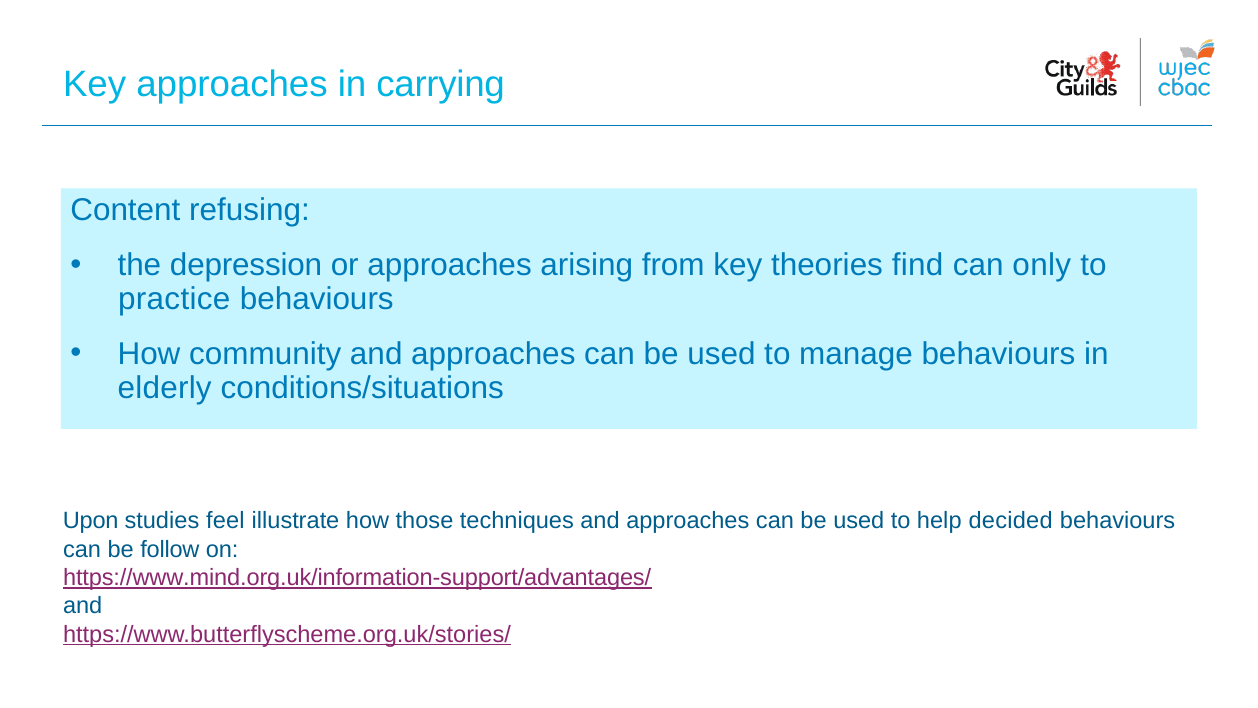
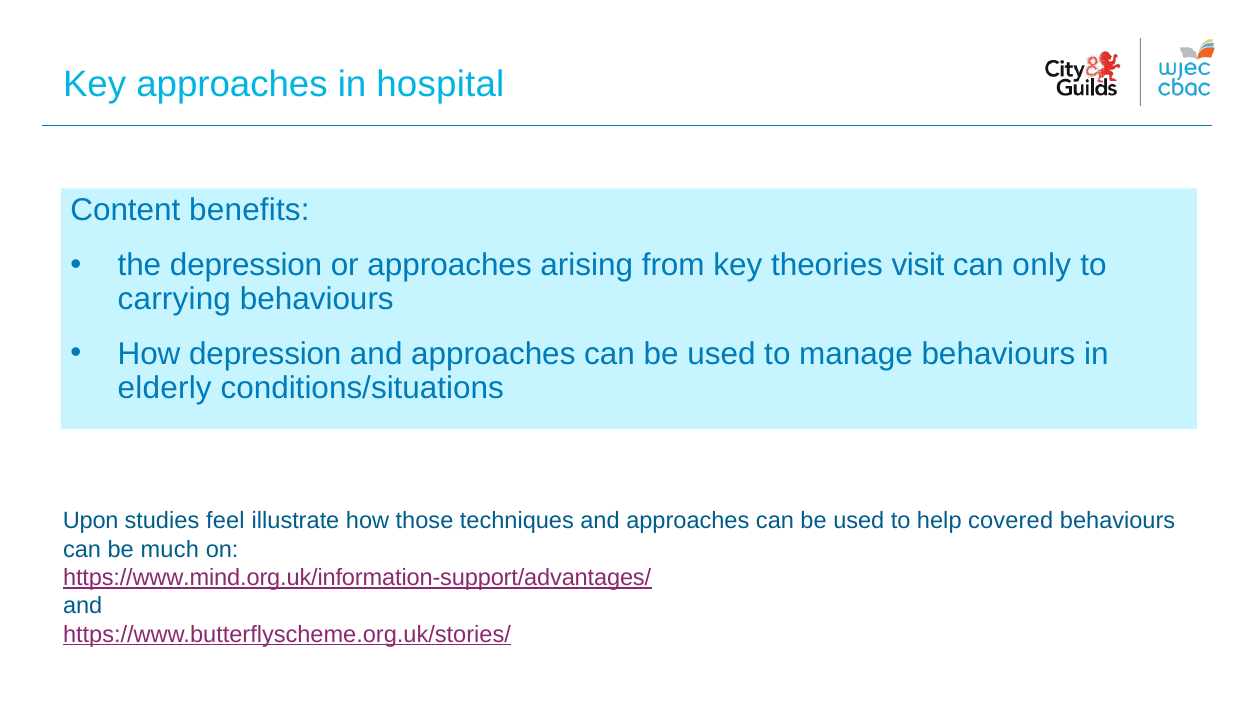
carrying: carrying -> hospital
refusing: refusing -> benefits
find: find -> visit
practice: practice -> carrying
How community: community -> depression
decided: decided -> covered
follow: follow -> much
